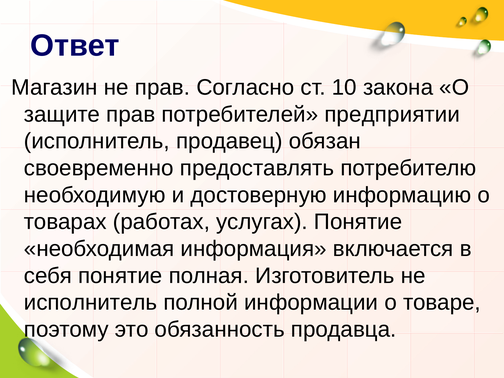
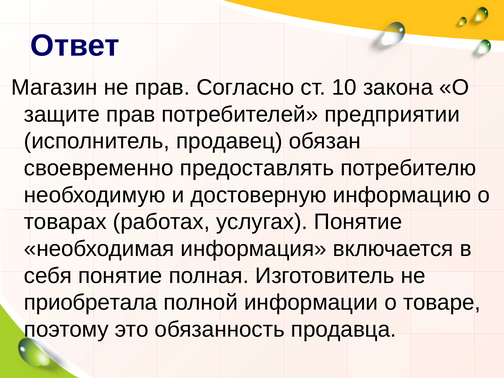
исполнитель at (91, 303): исполнитель -> приобретала
